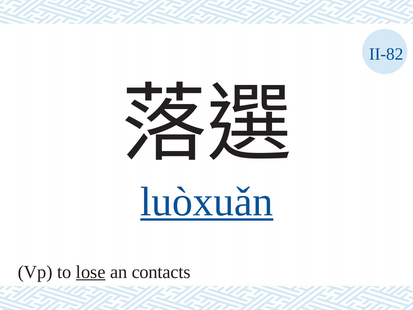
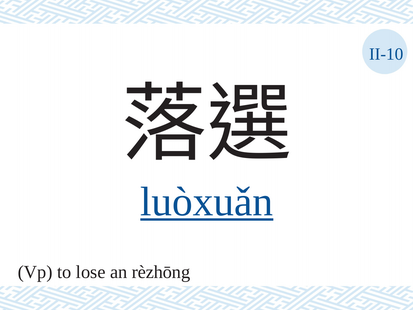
II-82: II-82 -> II-10
lose underline: present -> none
contacts: contacts -> rèzhōng
